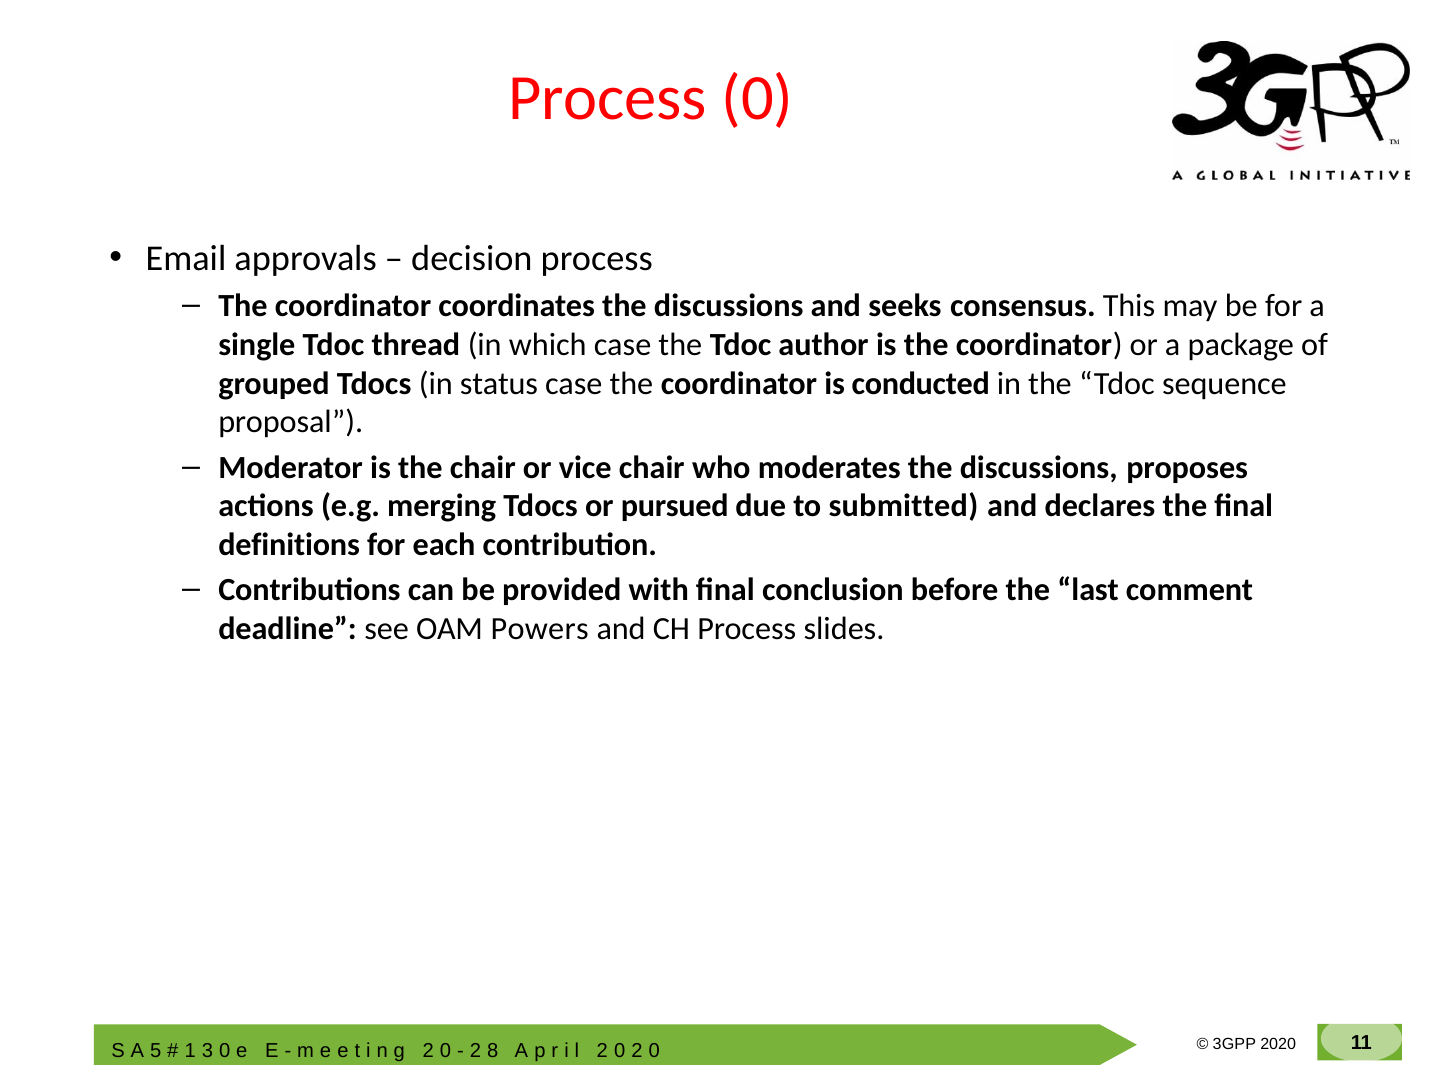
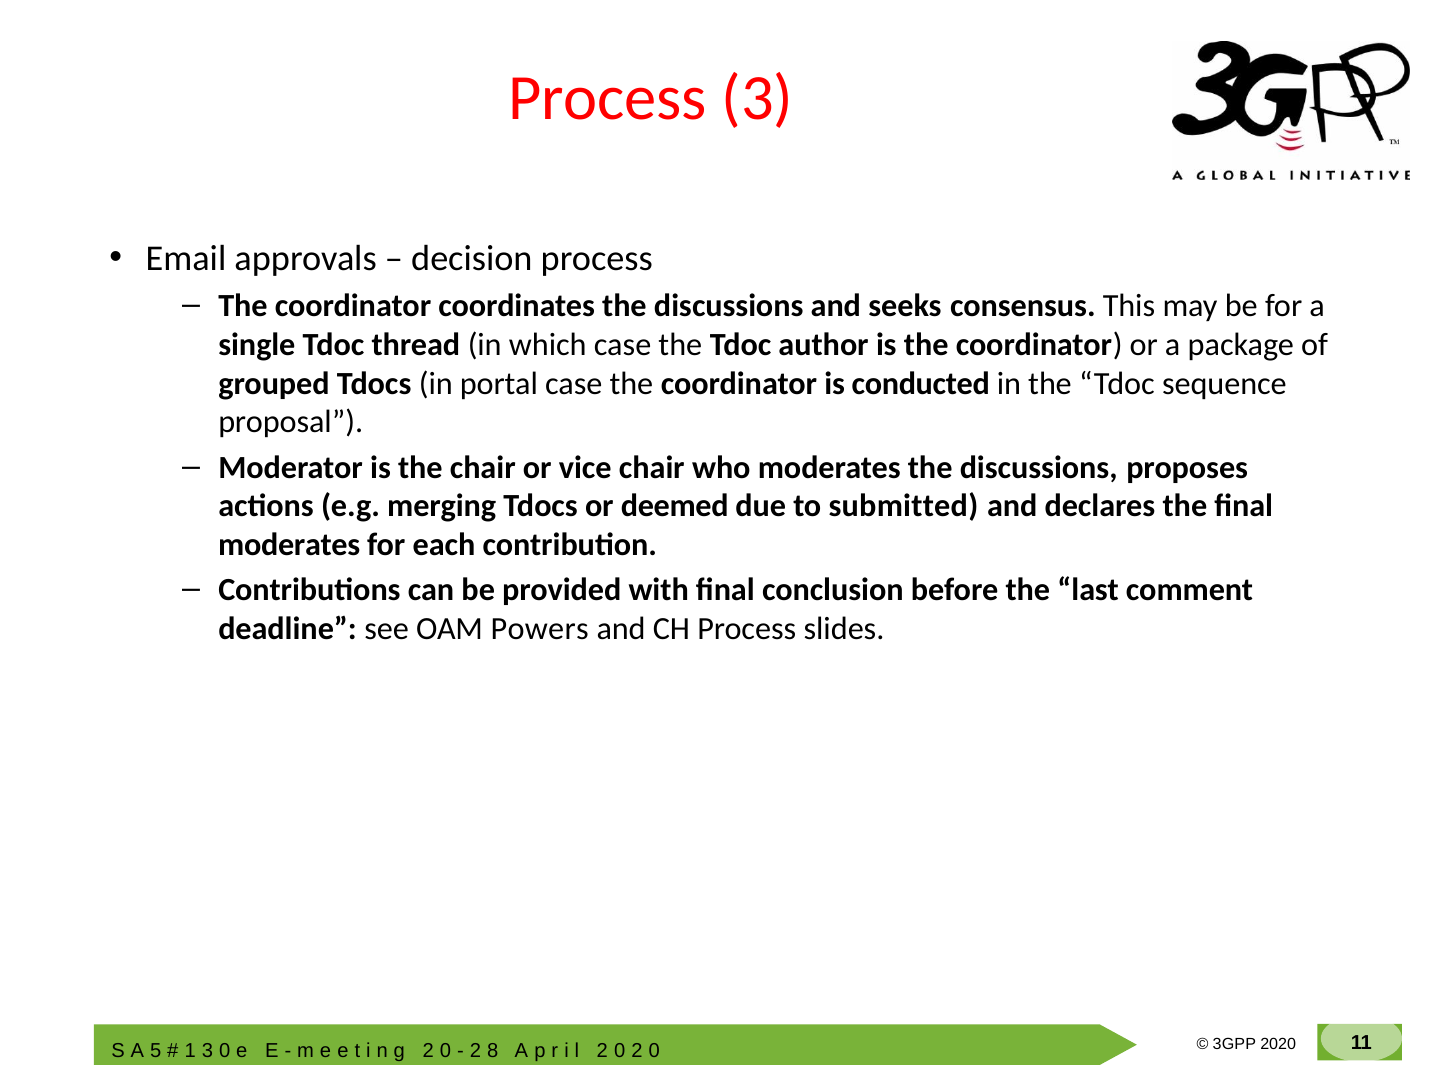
Process 0: 0 -> 3
status: status -> portal
pursued: pursued -> deemed
definitions at (289, 545): definitions -> moderates
